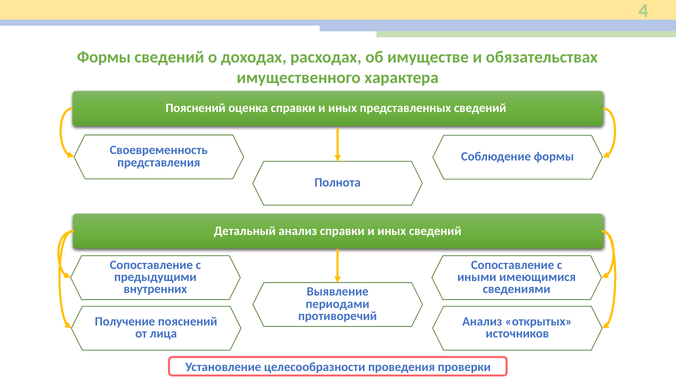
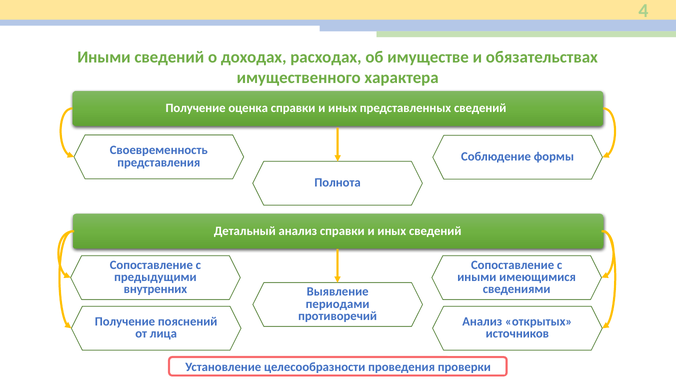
Формы at (104, 57): Формы -> Иными
Пояснений at (196, 108): Пояснений -> Получение
